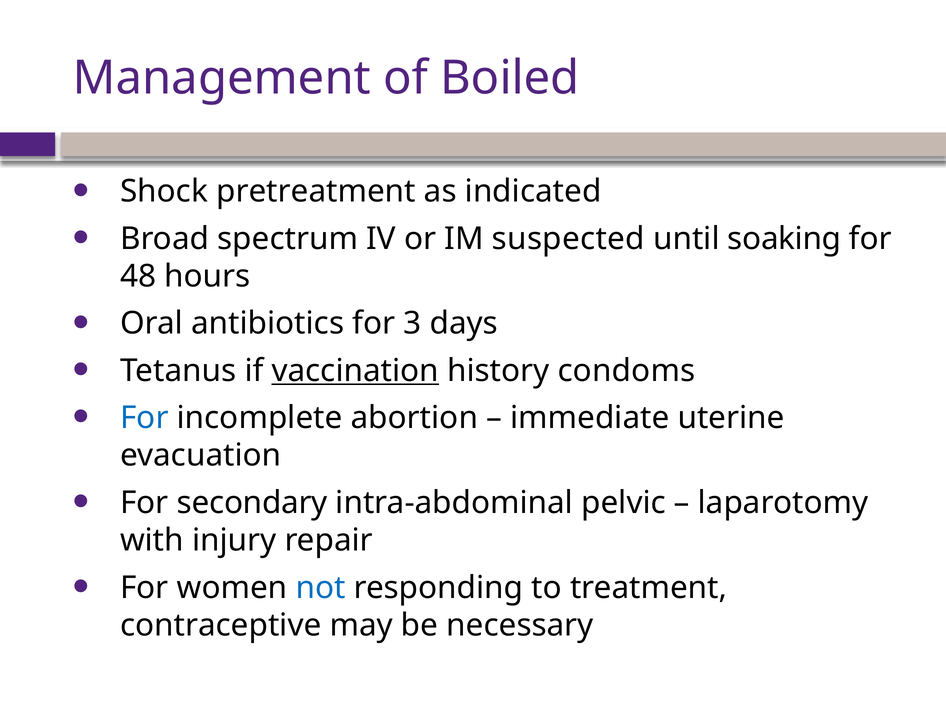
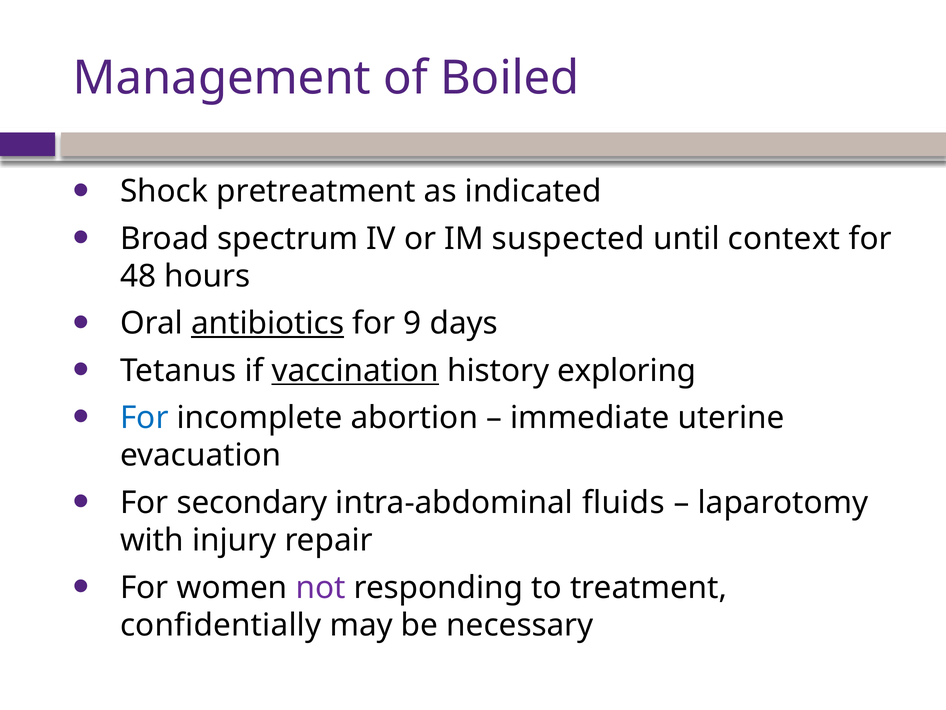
soaking: soaking -> context
antibiotics underline: none -> present
3: 3 -> 9
condoms: condoms -> exploring
pelvic: pelvic -> fluids
not colour: blue -> purple
contraceptive: contraceptive -> confidentially
